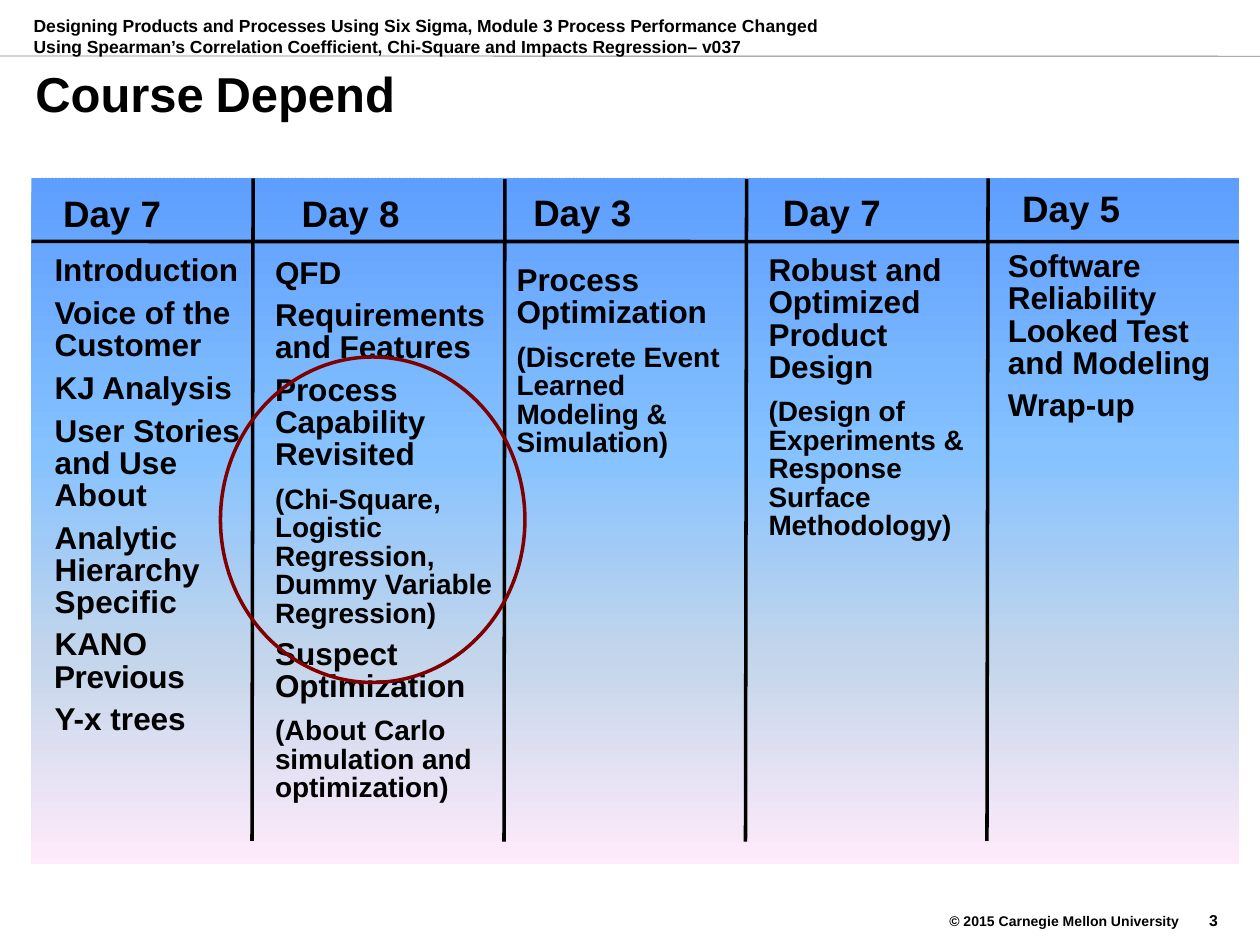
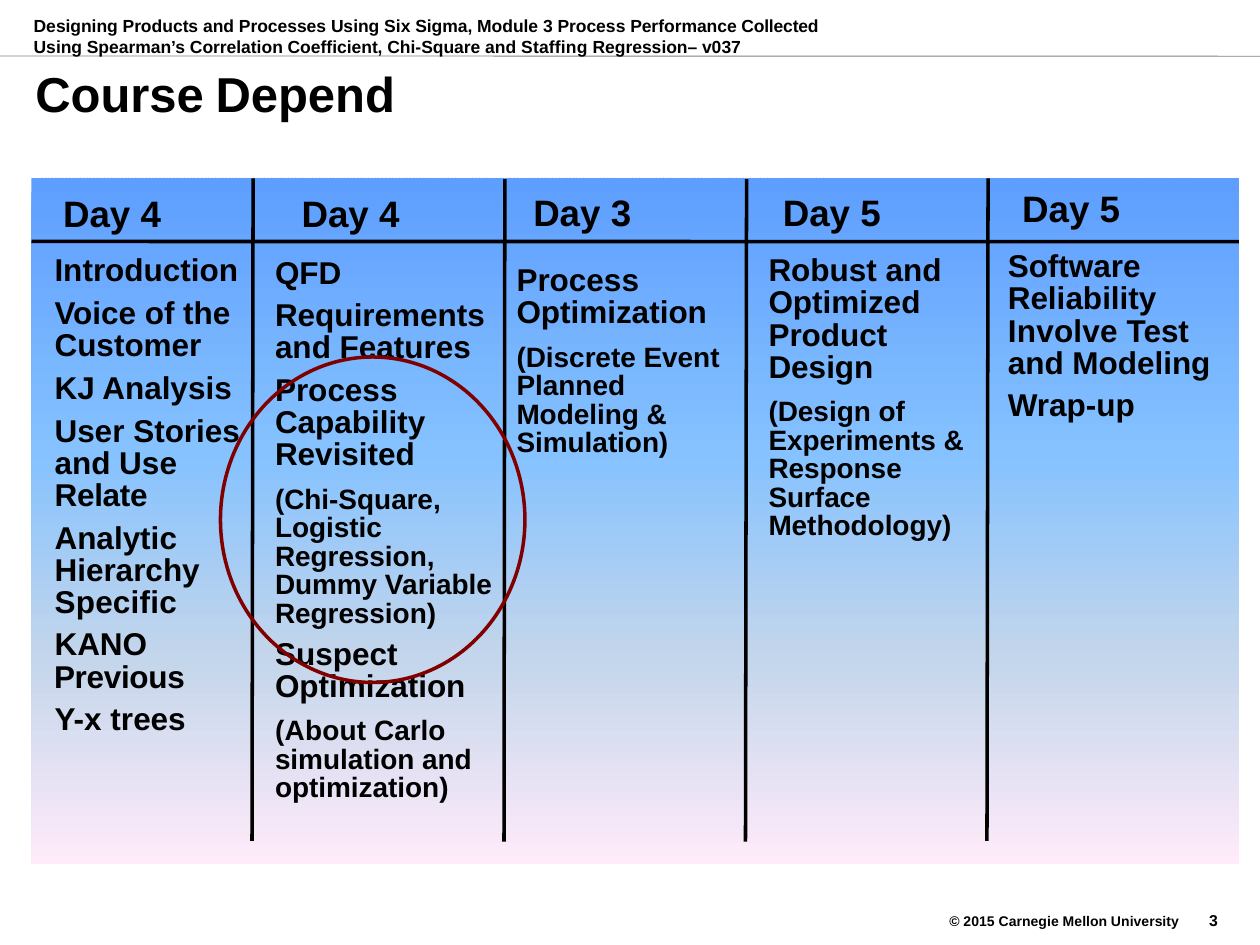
Changed: Changed -> Collected
Impacts: Impacts -> Staffing
7 at (151, 215): 7 -> 4
8 at (389, 215): 8 -> 4
7 at (871, 215): 7 -> 5
Looked: Looked -> Involve
Learned: Learned -> Planned
About at (101, 496): About -> Relate
